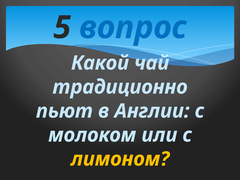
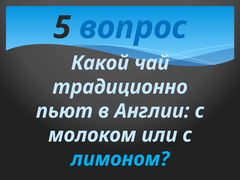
лимоном colour: yellow -> light blue
